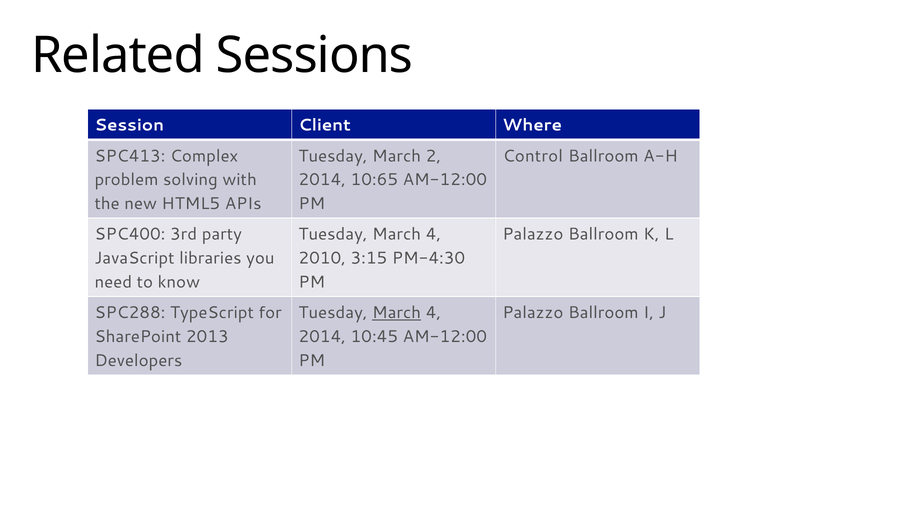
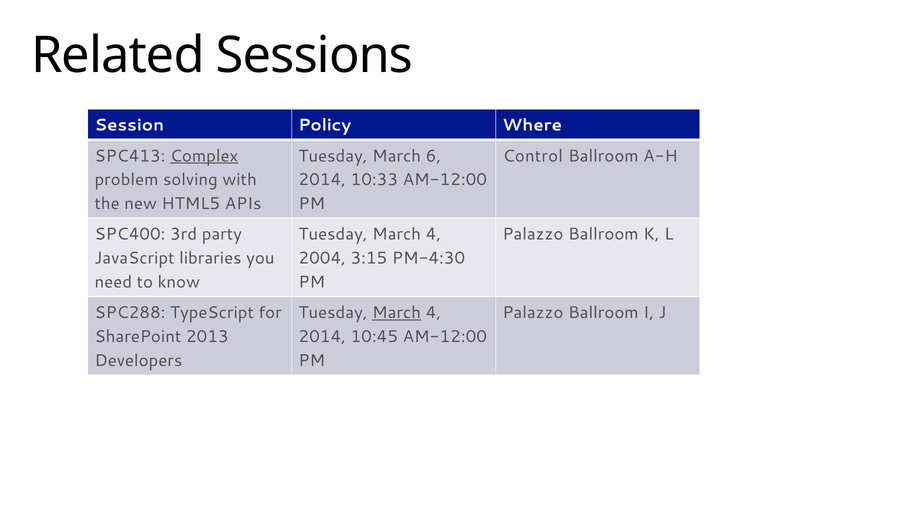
Client: Client -> Policy
Complex underline: none -> present
2: 2 -> 6
10:65: 10:65 -> 10:33
2010: 2010 -> 2004
